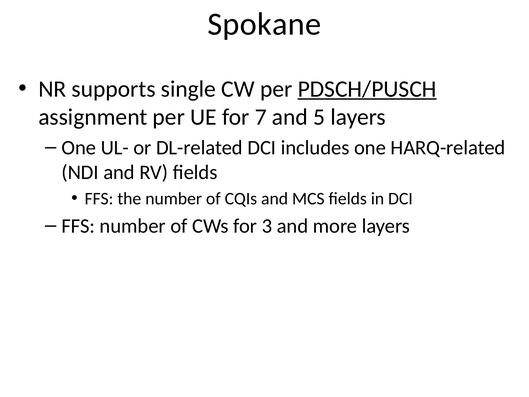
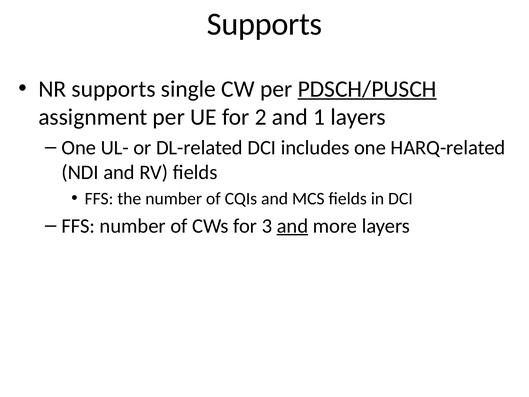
Spokane at (264, 24): Spokane -> Supports
7: 7 -> 2
5: 5 -> 1
and at (292, 226) underline: none -> present
